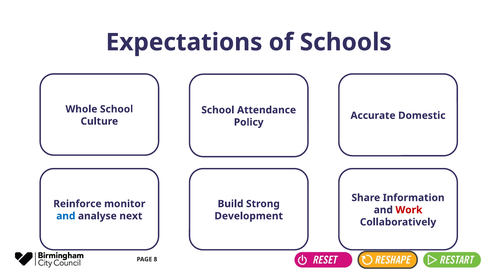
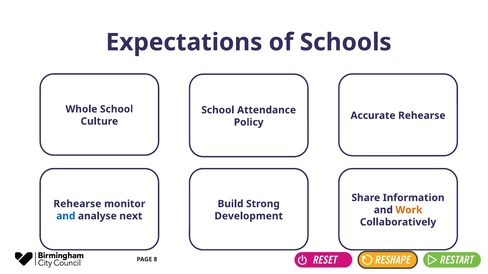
Accurate Domestic: Domestic -> Rehearse
Reinforce at (77, 204): Reinforce -> Rehearse
Work colour: red -> orange
